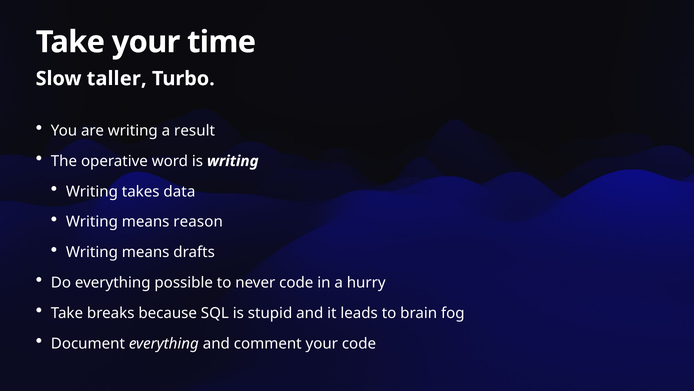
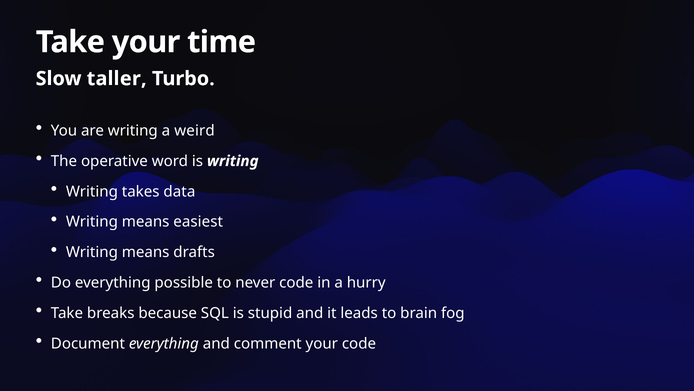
result: result -> weird
reason: reason -> easiest
